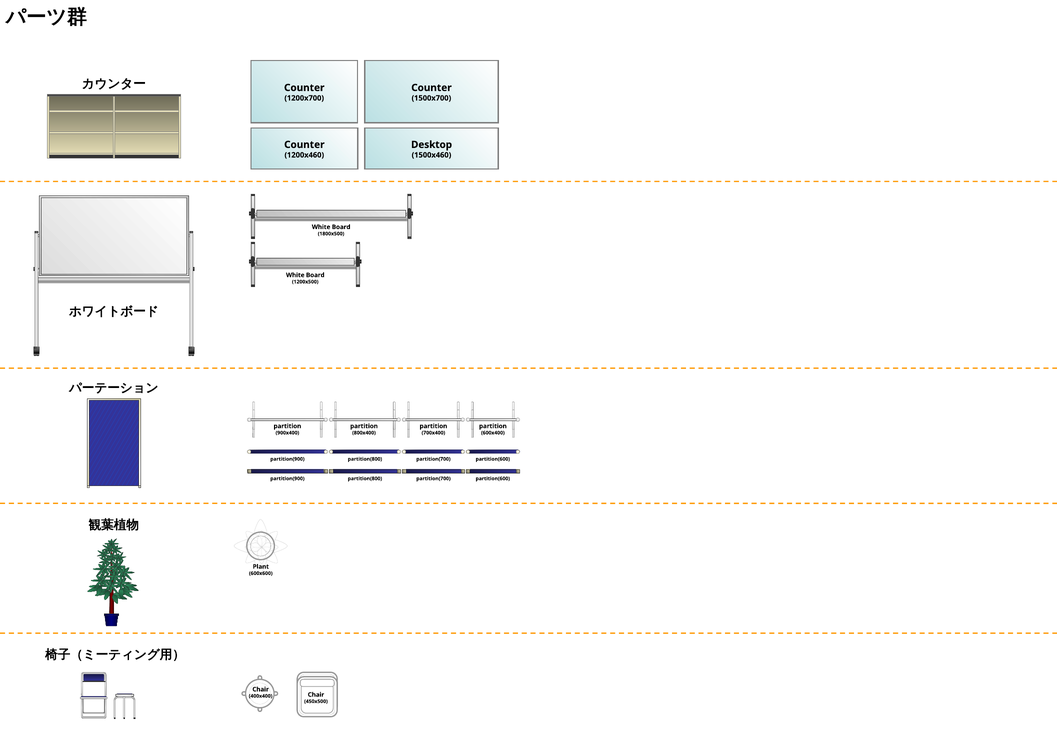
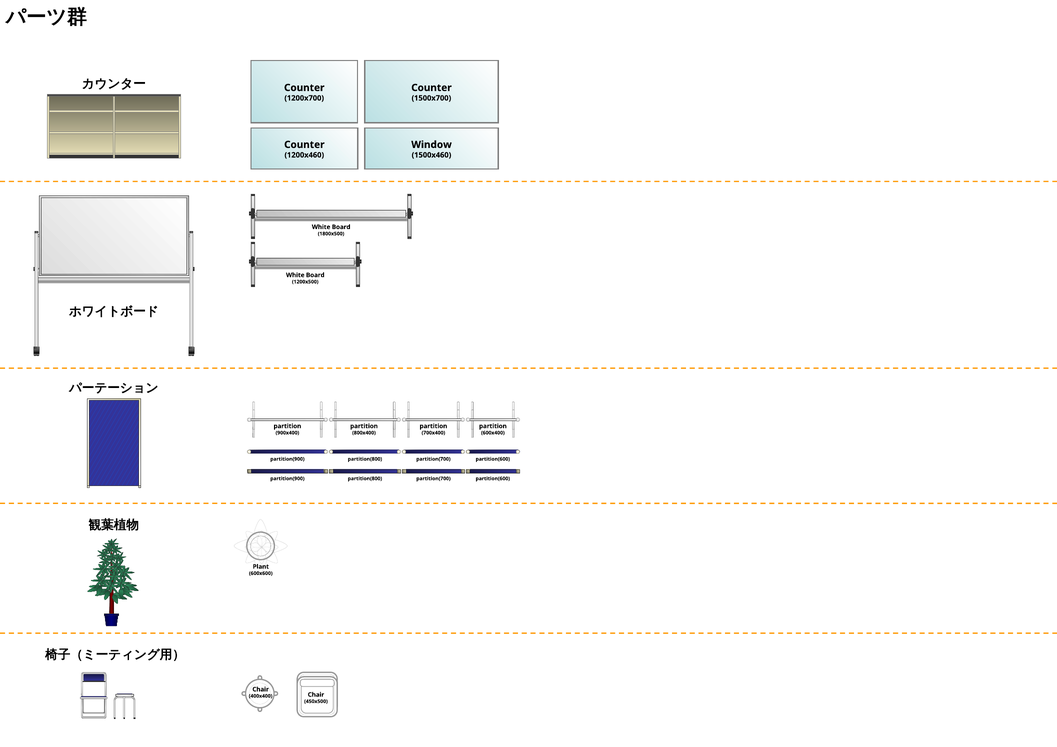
Desktop: Desktop -> Window
